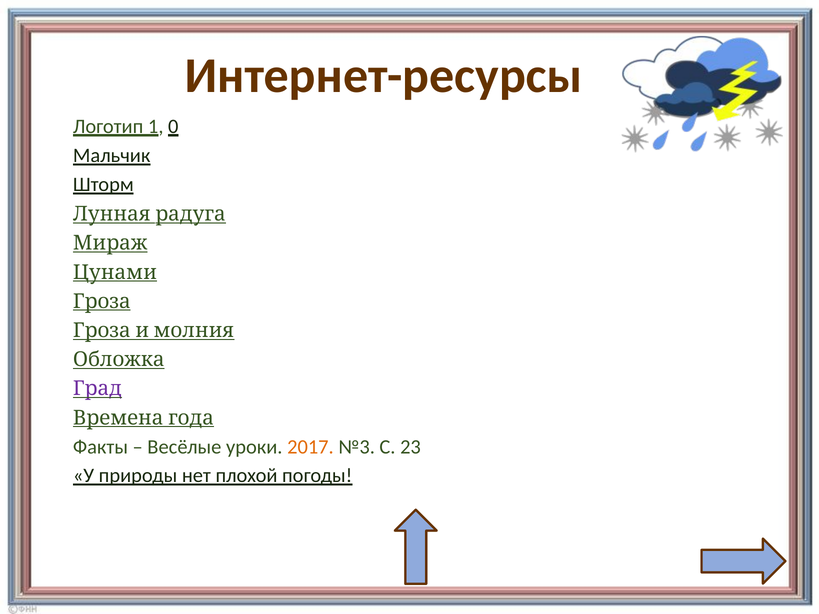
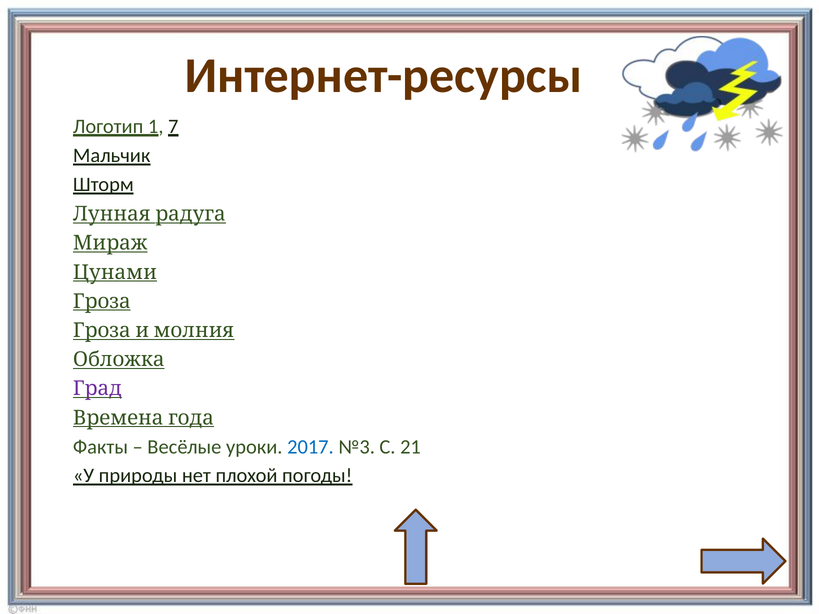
0: 0 -> 7
2017 colour: orange -> blue
23: 23 -> 21
